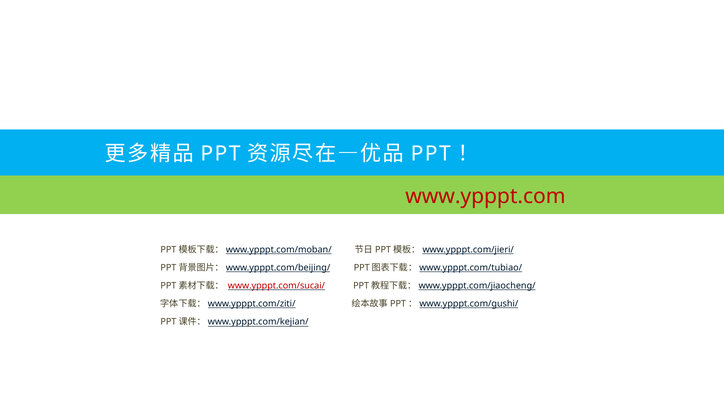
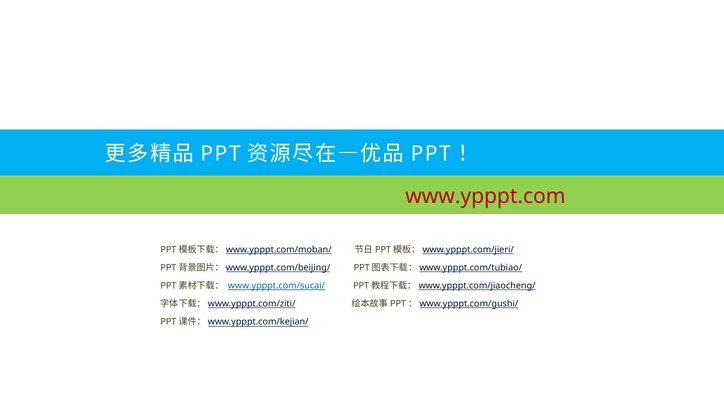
www.ypppt.com/sucai/ colour: red -> blue
